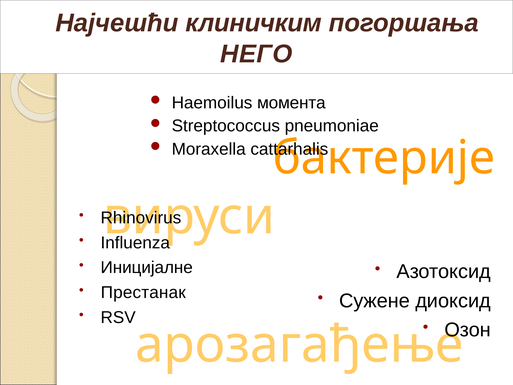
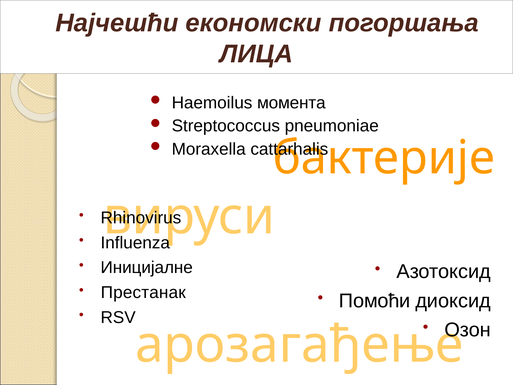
клиничким: клиничким -> економски
НЕГО: НЕГО -> ЛИЦА
Сужене: Сужене -> Помоћи
